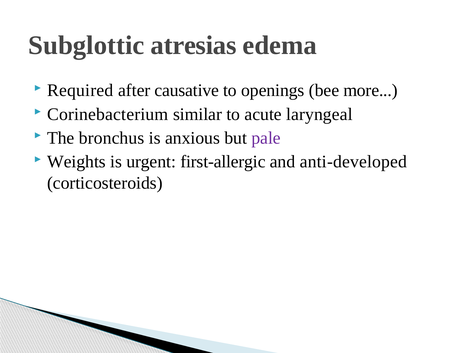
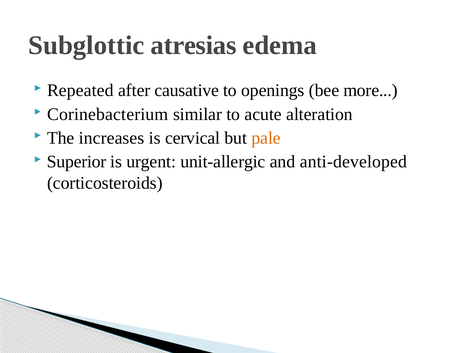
Required: Required -> Repeated
laryngeal: laryngeal -> alteration
bronchus: bronchus -> increases
anxious: anxious -> cervical
pale colour: purple -> orange
Weights: Weights -> Superior
first-allergic: first-allergic -> unit-allergic
